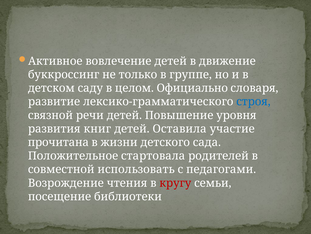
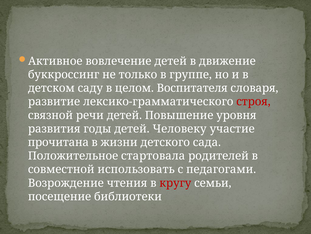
Официально: Официально -> Воспитателя
строя colour: blue -> red
книг: книг -> годы
Оставила: Оставила -> Человеку
